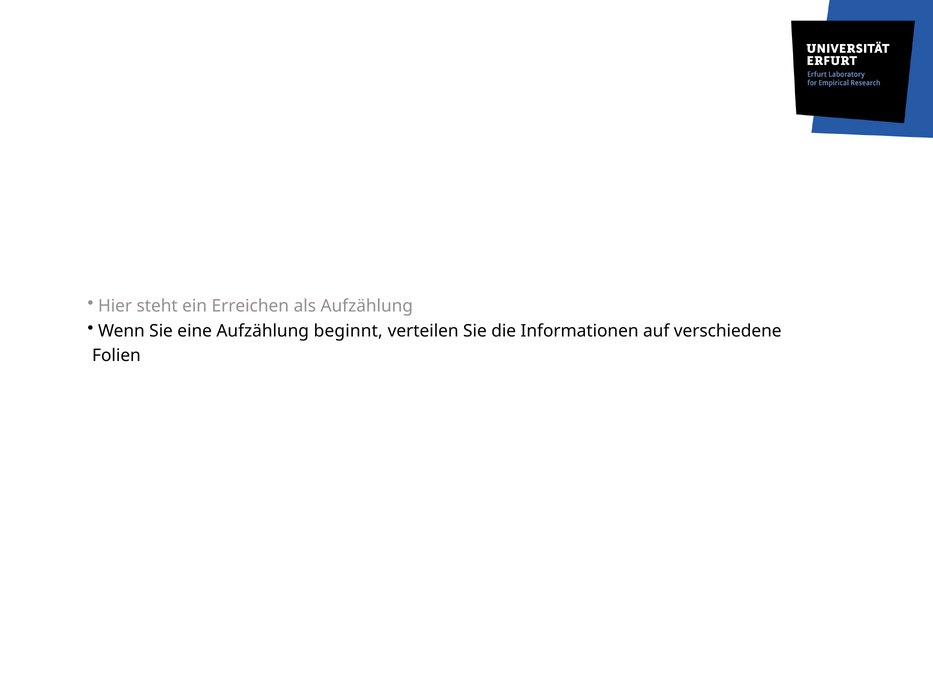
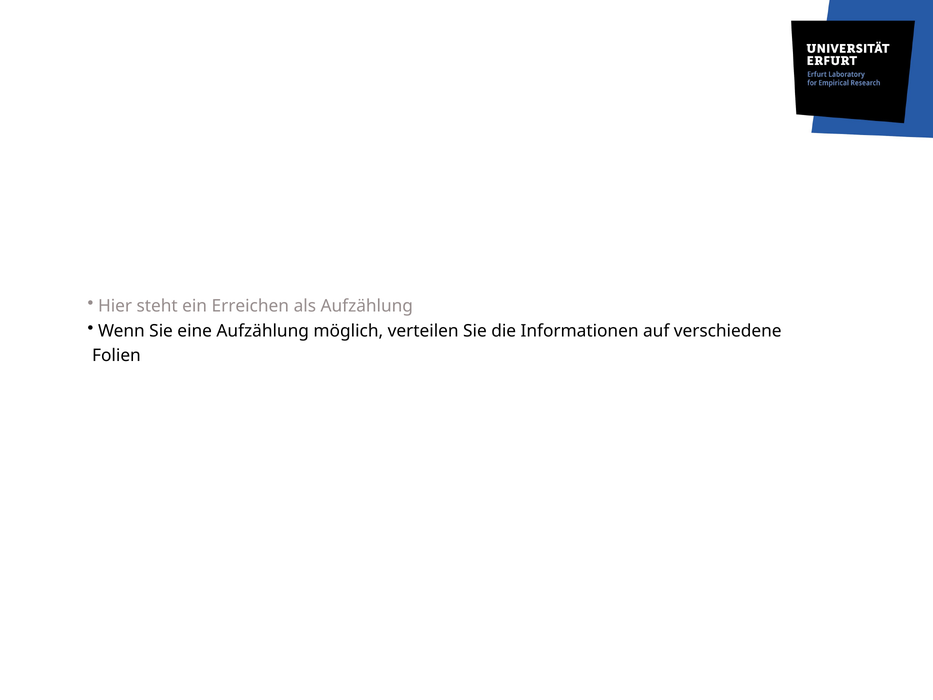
beginnt: beginnt -> möglich
